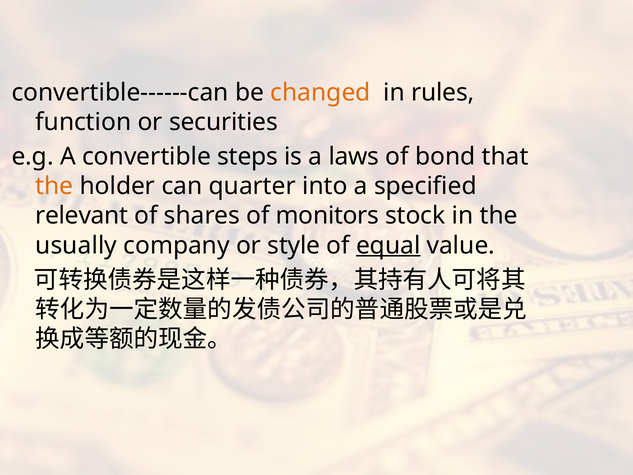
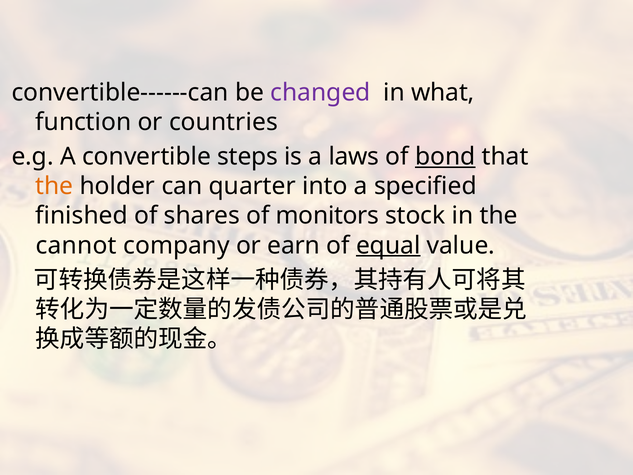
changed colour: orange -> purple
rules: rules -> what
securities: securities -> countries
bond underline: none -> present
relevant: relevant -> finished
usually: usually -> cannot
style: style -> earn
